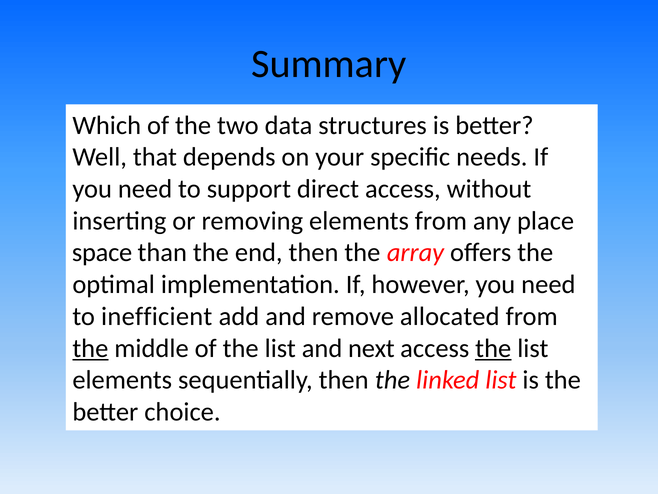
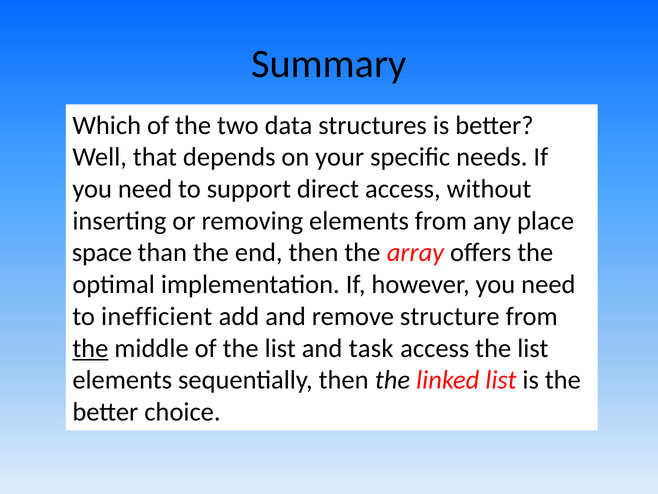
allocated: allocated -> structure
next: next -> task
the at (493, 348) underline: present -> none
